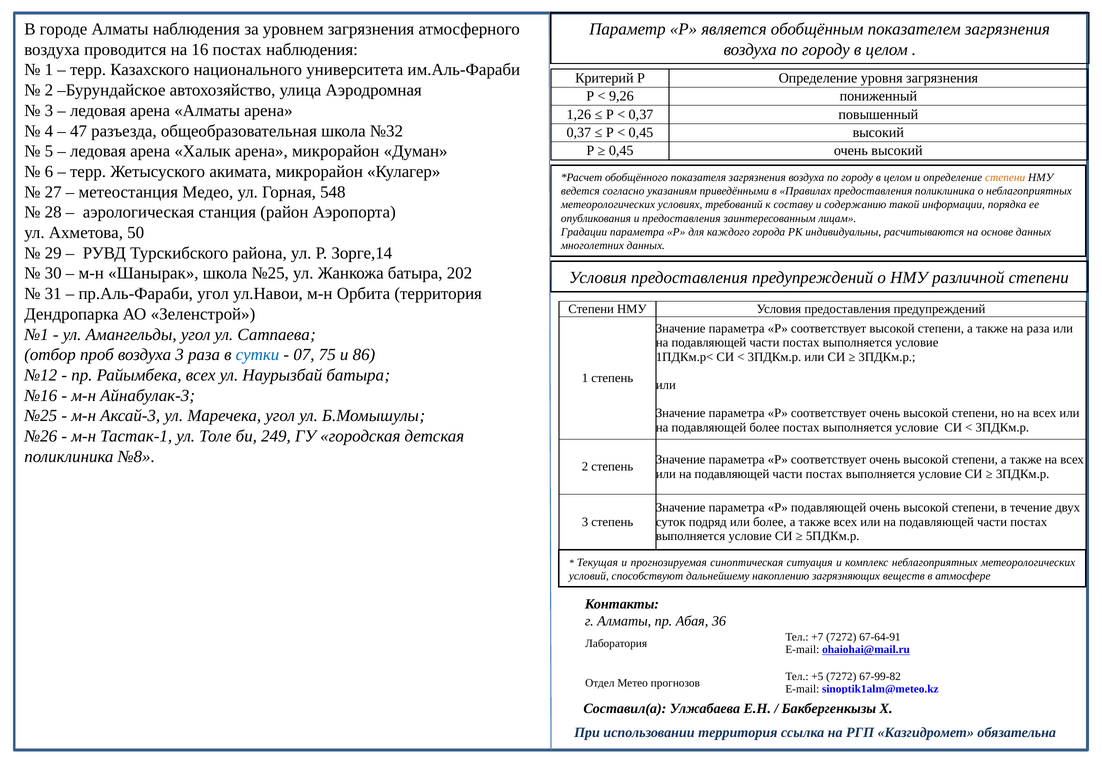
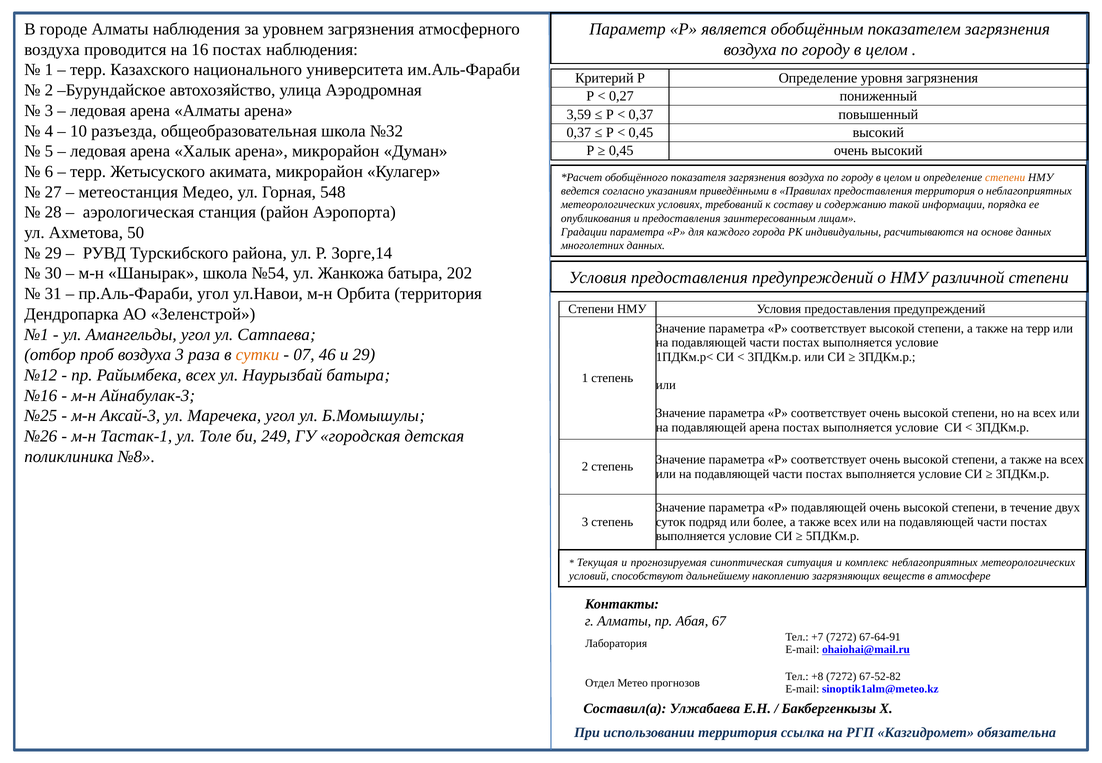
9,26: 9,26 -> 0,27
1,26: 1,26 -> 3,59
47: 47 -> 10
предоставления поликлиника: поликлиника -> территория
школа №25: №25 -> №54
на раза: раза -> терр
сутки colour: blue -> orange
75: 75 -> 46
и 86: 86 -> 29
подавляющей более: более -> арена
36: 36 -> 67
+5: +5 -> +8
67-99-82: 67-99-82 -> 67-52-82
